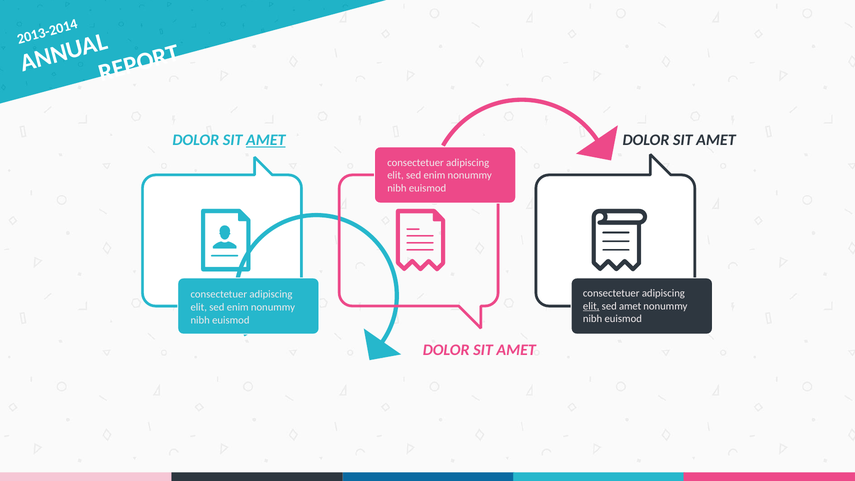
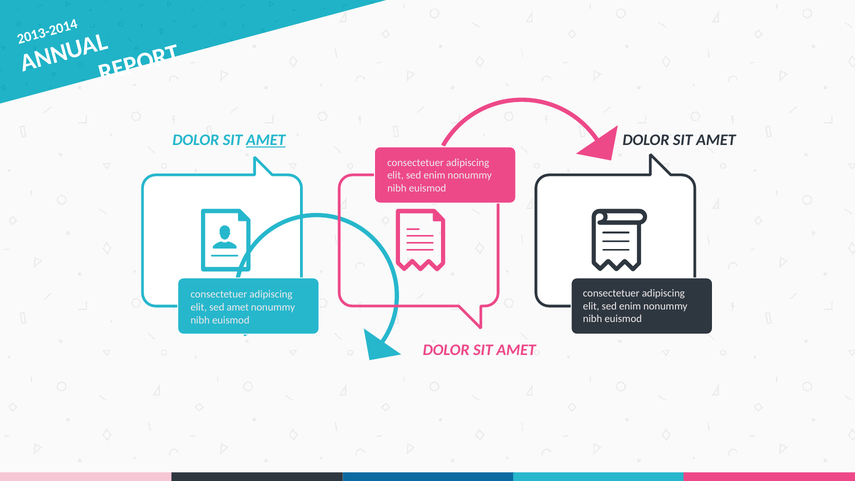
elit at (591, 306) underline: present -> none
amet at (630, 306): amet -> enim
enim at (238, 307): enim -> amet
